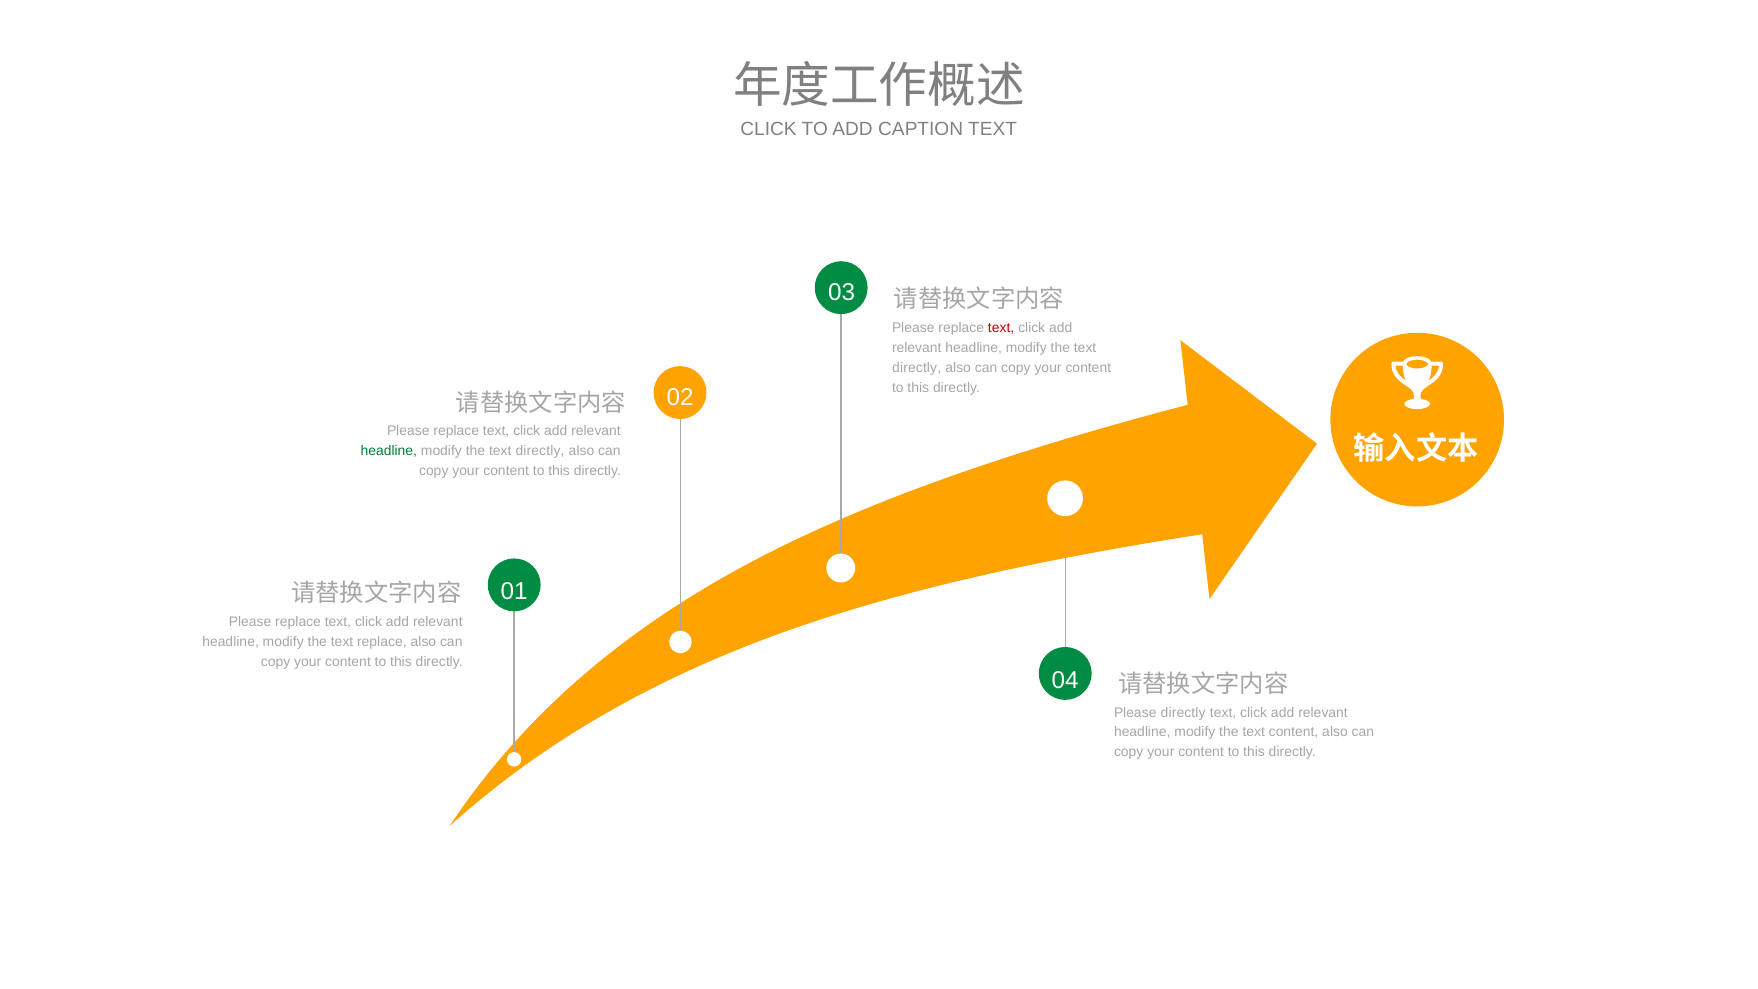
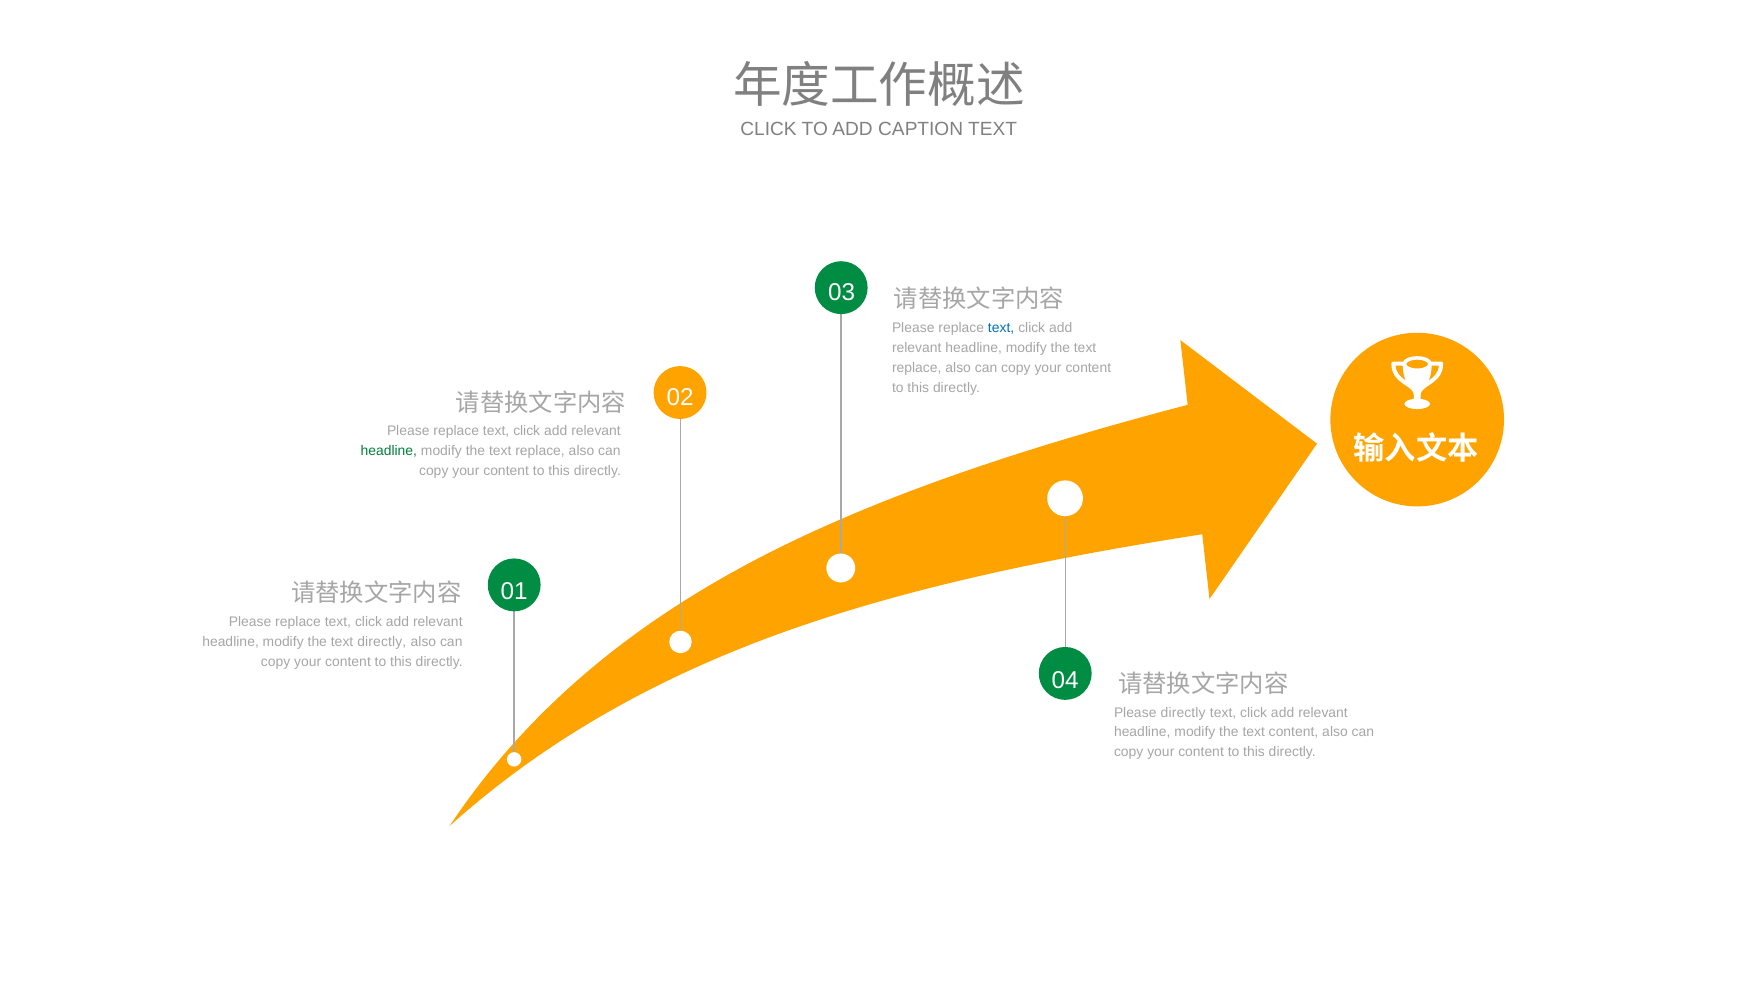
text at (1001, 328) colour: red -> blue
directly at (917, 368): directly -> replace
directly at (540, 451): directly -> replace
text replace: replace -> directly
